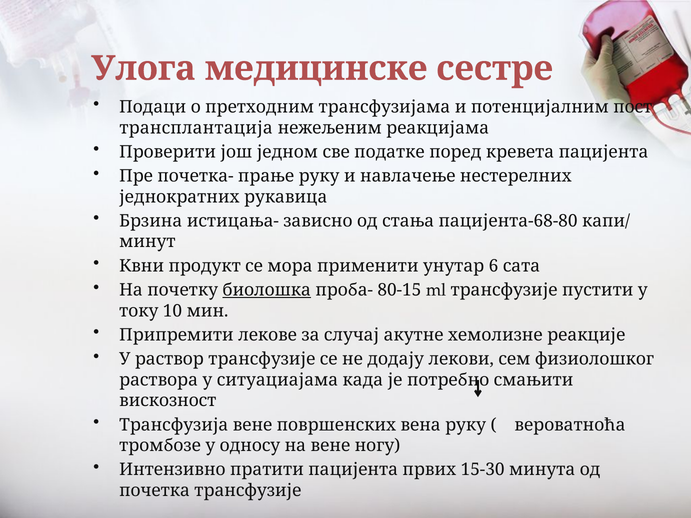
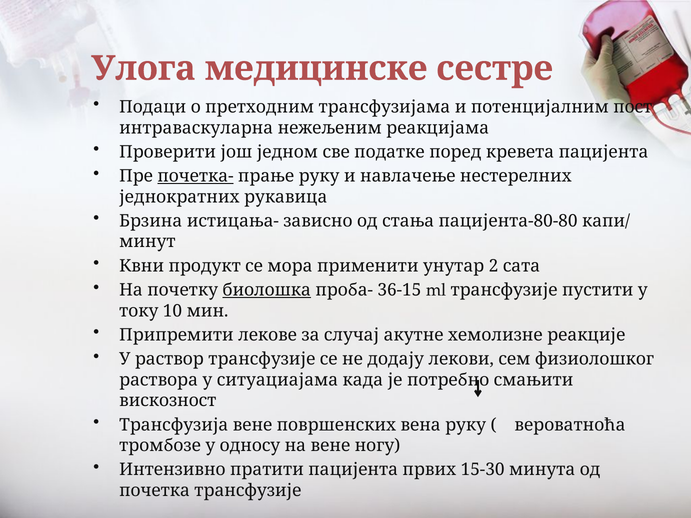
трансплантација: трансплантација -> интраваскуларна
почетка- underline: none -> present
пацијента-68-80: пацијента-68-80 -> пацијента-80-80
6: 6 -> 2
80-15: 80-15 -> 36-15
